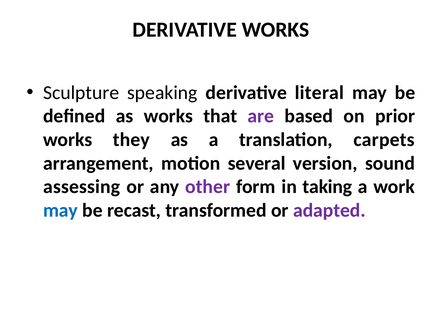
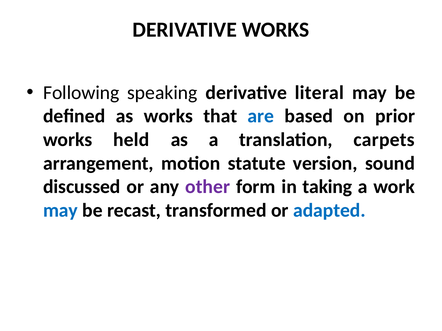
Sculpture: Sculpture -> Following
are colour: purple -> blue
they: they -> held
several: several -> statute
assessing: assessing -> discussed
adapted colour: purple -> blue
